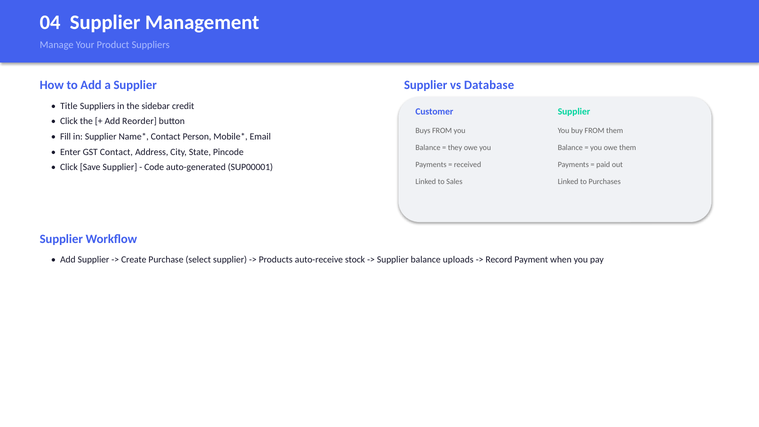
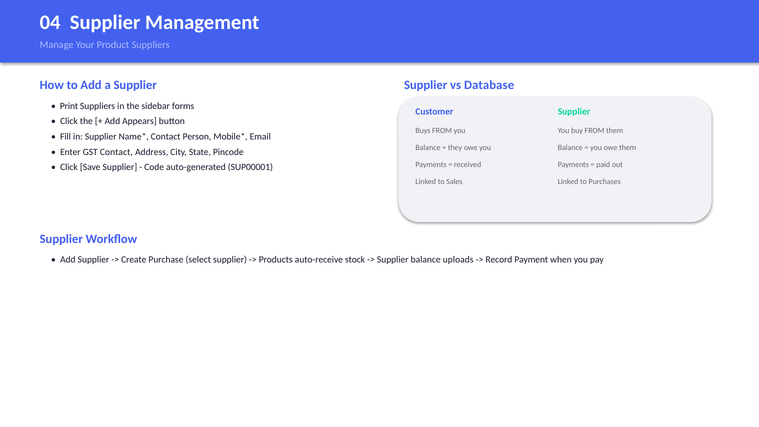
Title: Title -> Print
credit: credit -> forms
Reorder: Reorder -> Appears
